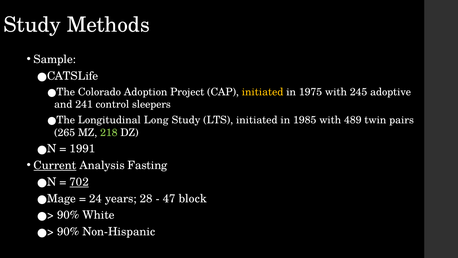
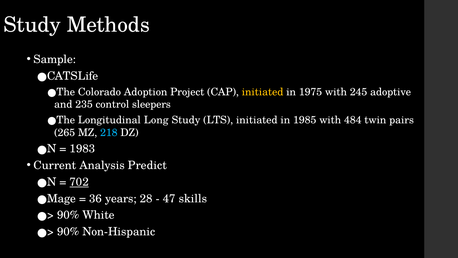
241: 241 -> 235
489: 489 -> 484
218 colour: light green -> light blue
1991: 1991 -> 1983
Current underline: present -> none
Fasting: Fasting -> Predict
24: 24 -> 36
block: block -> skills
